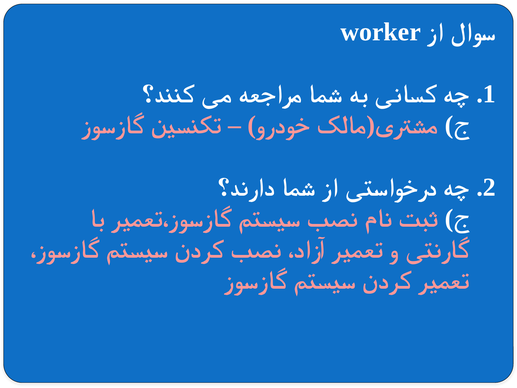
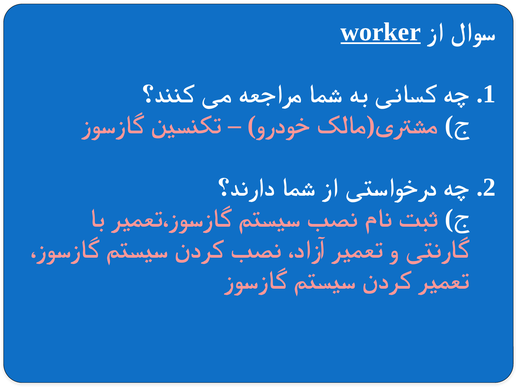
worker underline: none -> present
